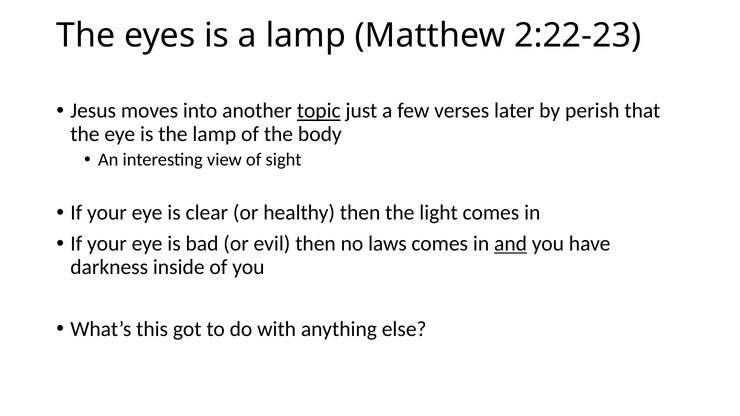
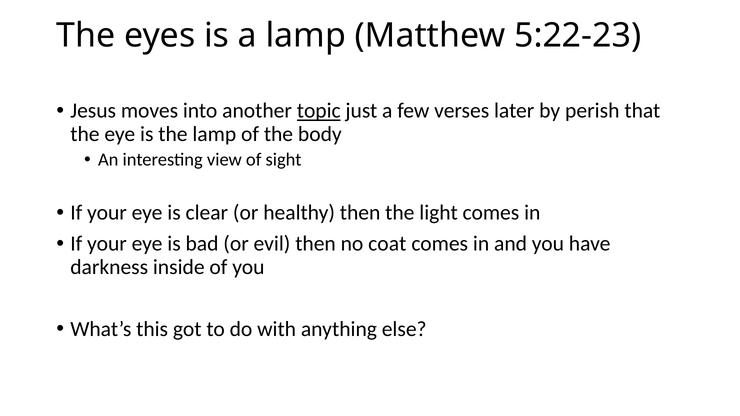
2:22-23: 2:22-23 -> 5:22-23
laws: laws -> coat
and underline: present -> none
